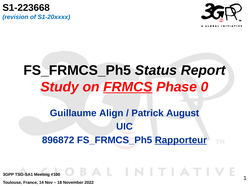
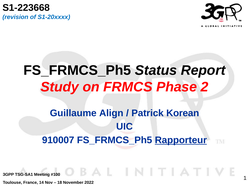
FRMCS underline: present -> none
0: 0 -> 2
August: August -> Korean
896872: 896872 -> 910007
